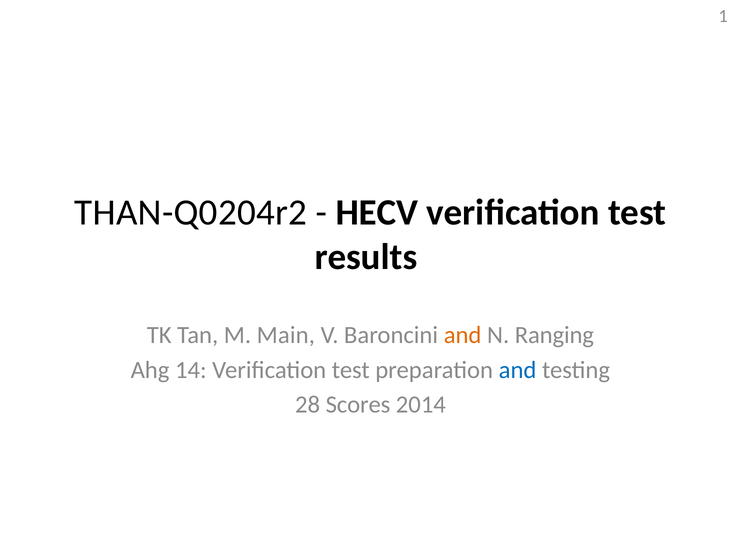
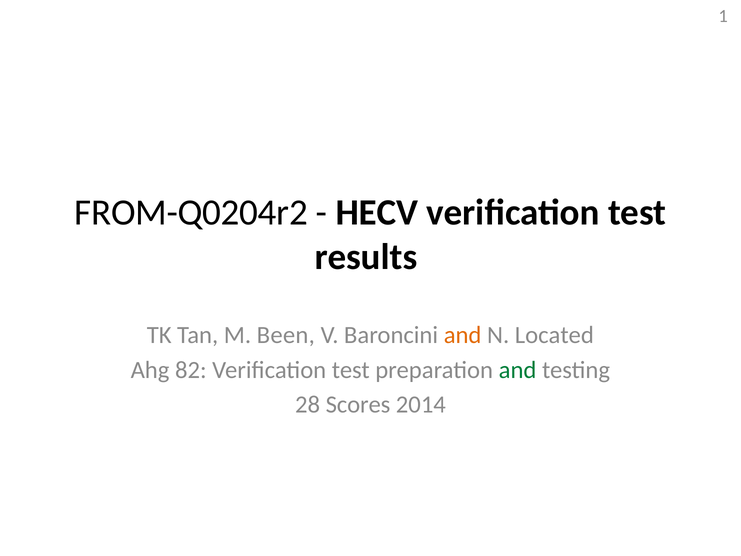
THAN-Q0204r2: THAN-Q0204r2 -> FROM-Q0204r2
Main: Main -> Been
Ranging: Ranging -> Located
14: 14 -> 82
and at (518, 370) colour: blue -> green
